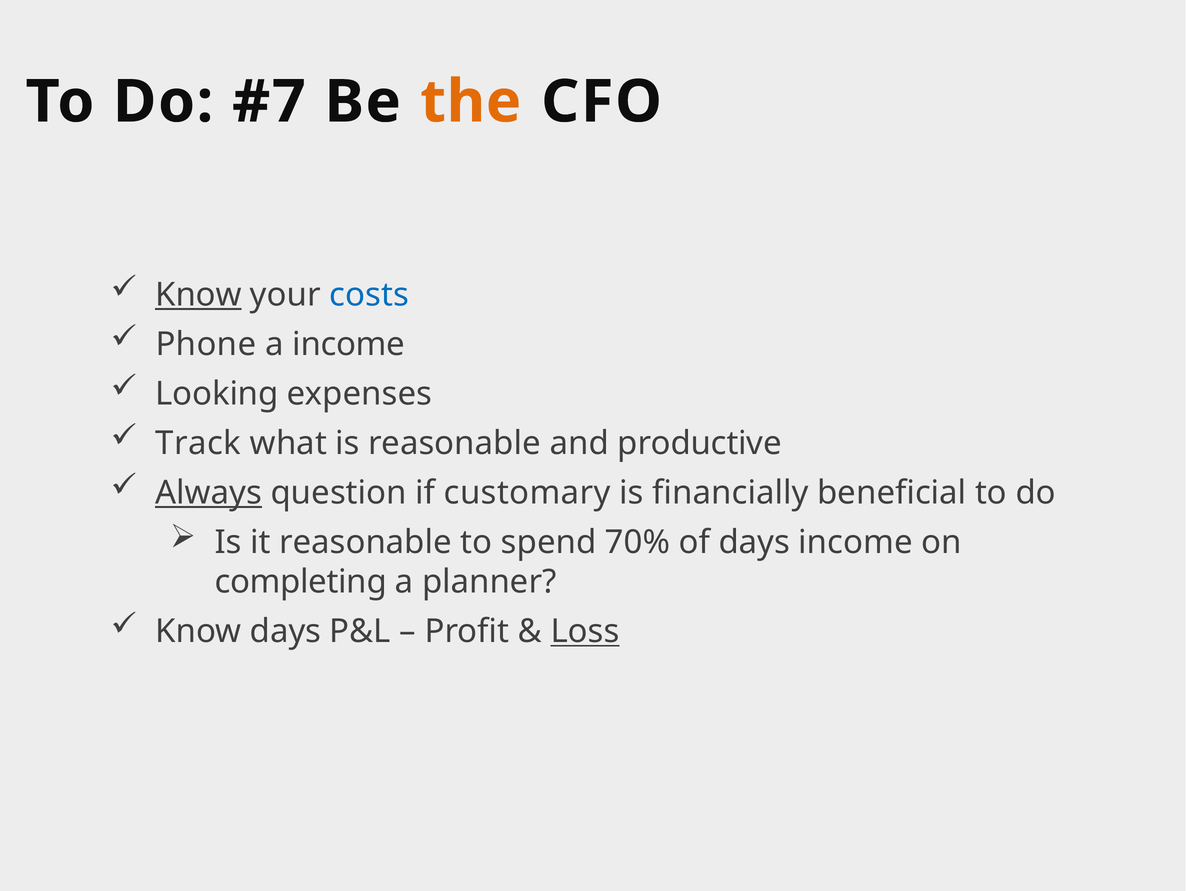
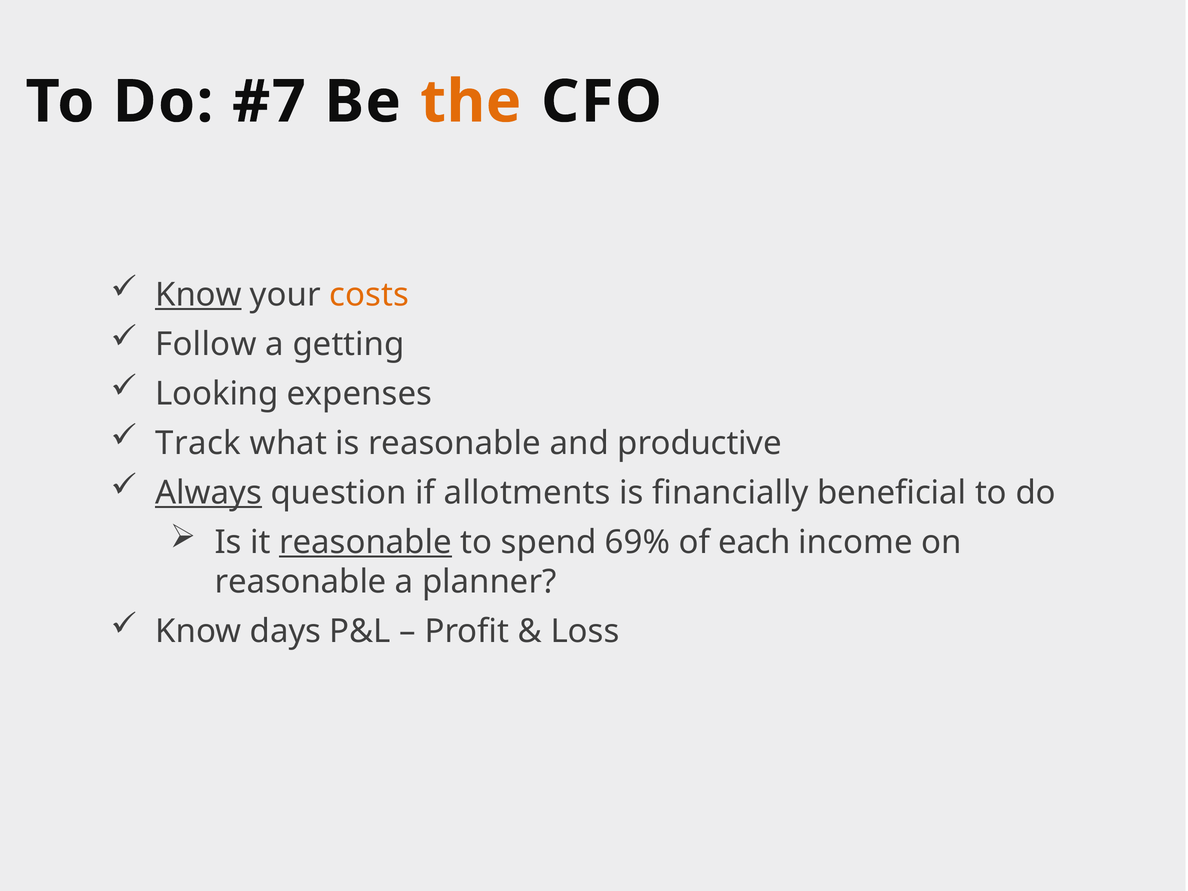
costs colour: blue -> orange
Phone: Phone -> Follow
a income: income -> getting
customary: customary -> allotments
reasonable at (365, 542) underline: none -> present
70%: 70% -> 69%
of days: days -> each
completing at (301, 582): completing -> reasonable
Loss underline: present -> none
